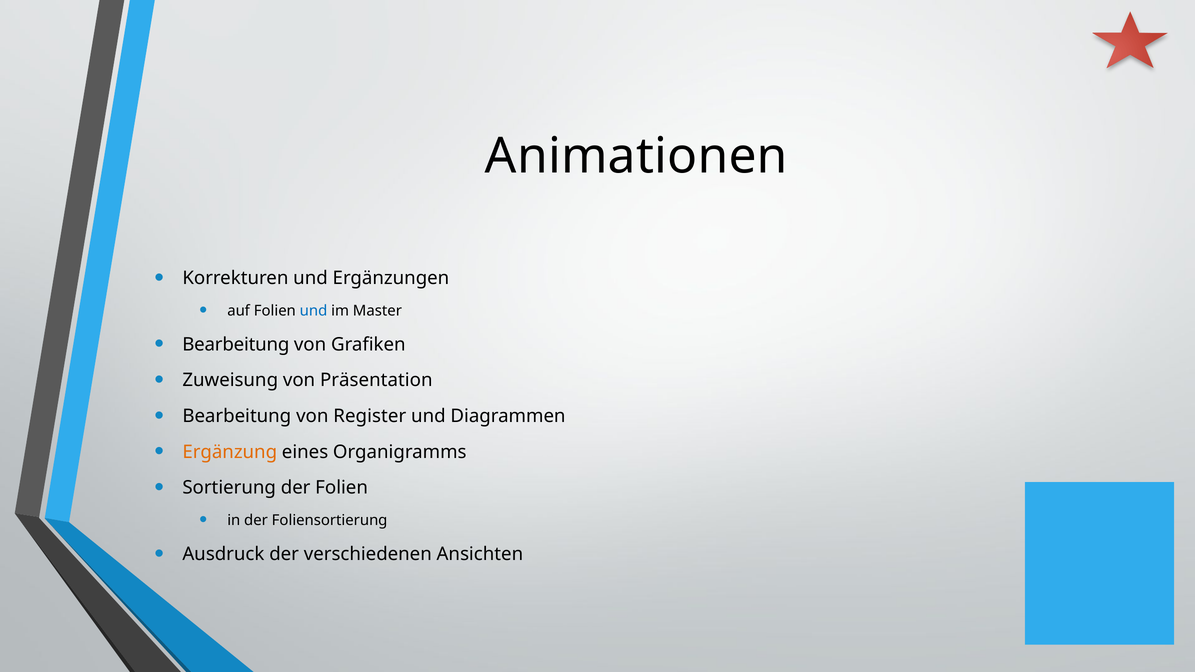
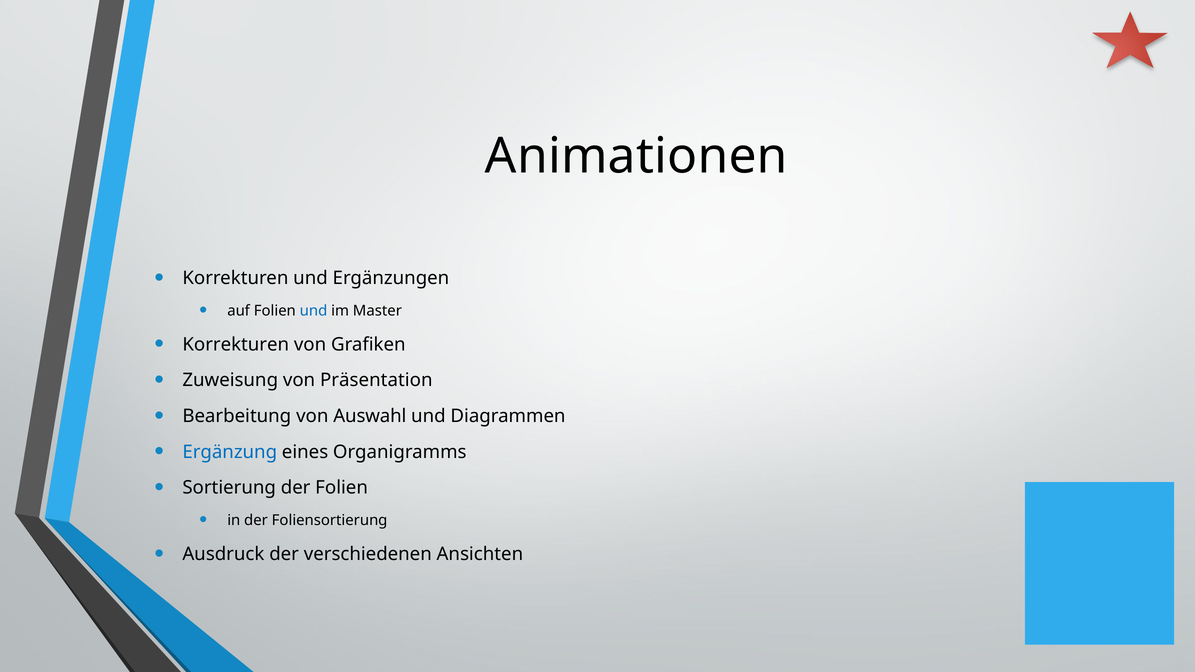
Bearbeitung at (236, 345): Bearbeitung -> Korrekturen
Register: Register -> Auswahl
Ergänzung colour: orange -> blue
